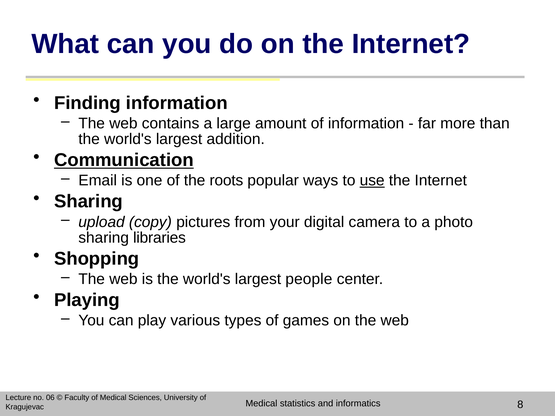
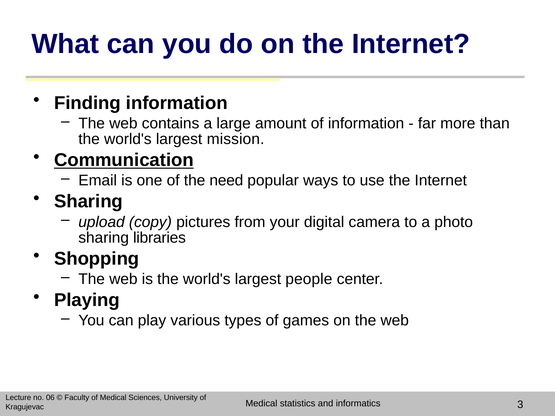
addition: addition -> mission
roots: roots -> need
use underline: present -> none
8: 8 -> 3
